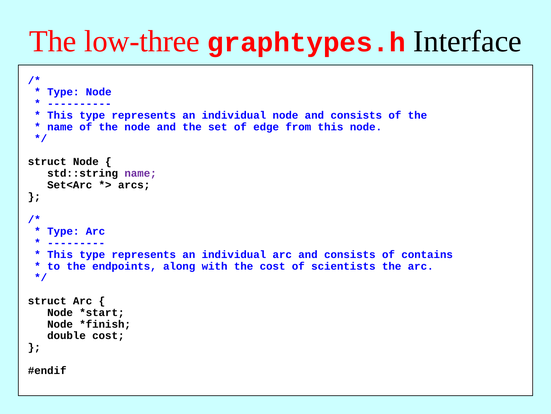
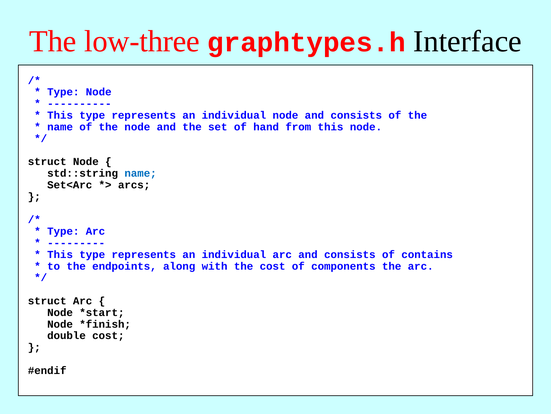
edge: edge -> hand
name at (141, 173) colour: purple -> blue
scientists: scientists -> components
